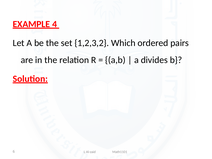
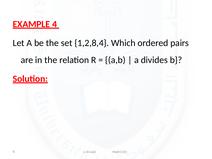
1,2,3,2: 1,2,3,2 -> 1,2,8,4
